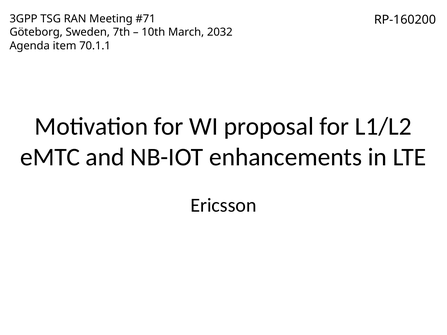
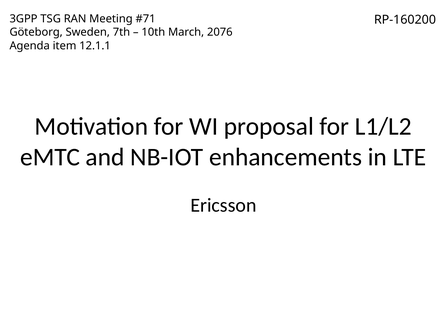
2032: 2032 -> 2076
70.1.1: 70.1.1 -> 12.1.1
